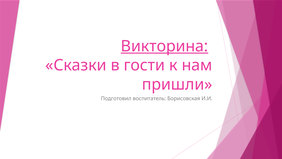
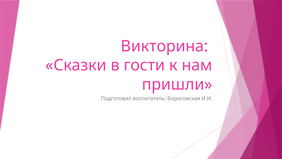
Викторина underline: present -> none
